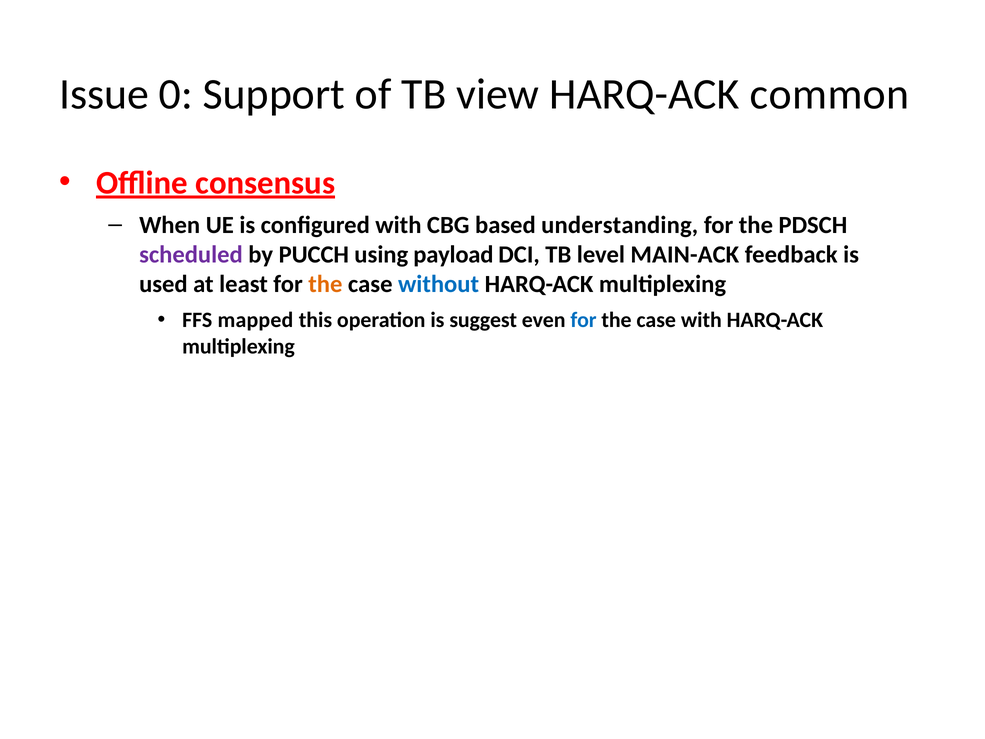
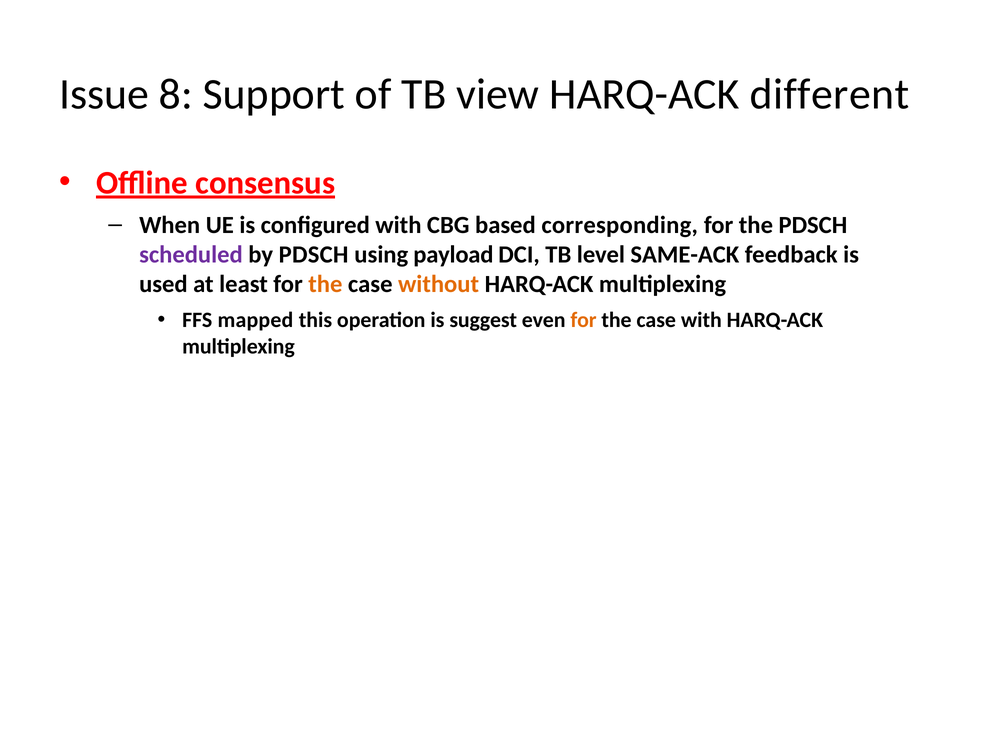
0: 0 -> 8
common: common -> different
understanding: understanding -> corresponding
by PUCCH: PUCCH -> PDSCH
MAIN-ACK: MAIN-ACK -> SAME-ACK
without colour: blue -> orange
for at (584, 320) colour: blue -> orange
